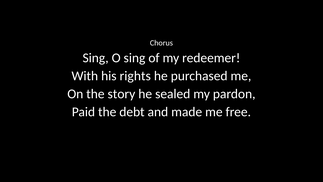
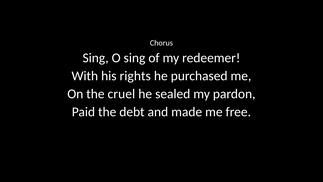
story: story -> cruel
